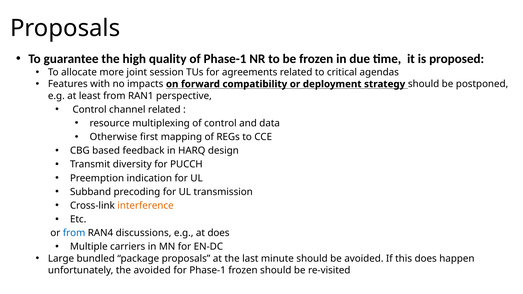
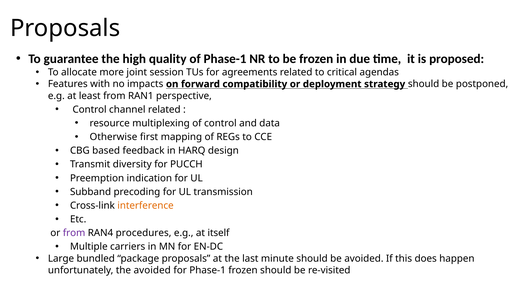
from at (74, 233) colour: blue -> purple
discussions: discussions -> procedures
at does: does -> itself
